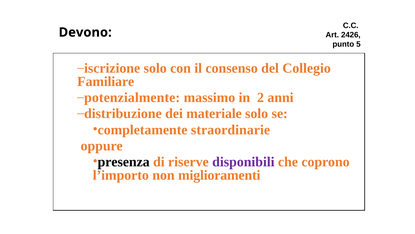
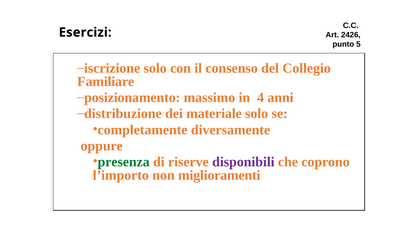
Devono: Devono -> Esercizi
potenzialmente: potenzialmente -> posizionamento
2: 2 -> 4
straordinarie: straordinarie -> diversamente
presenza colour: black -> green
